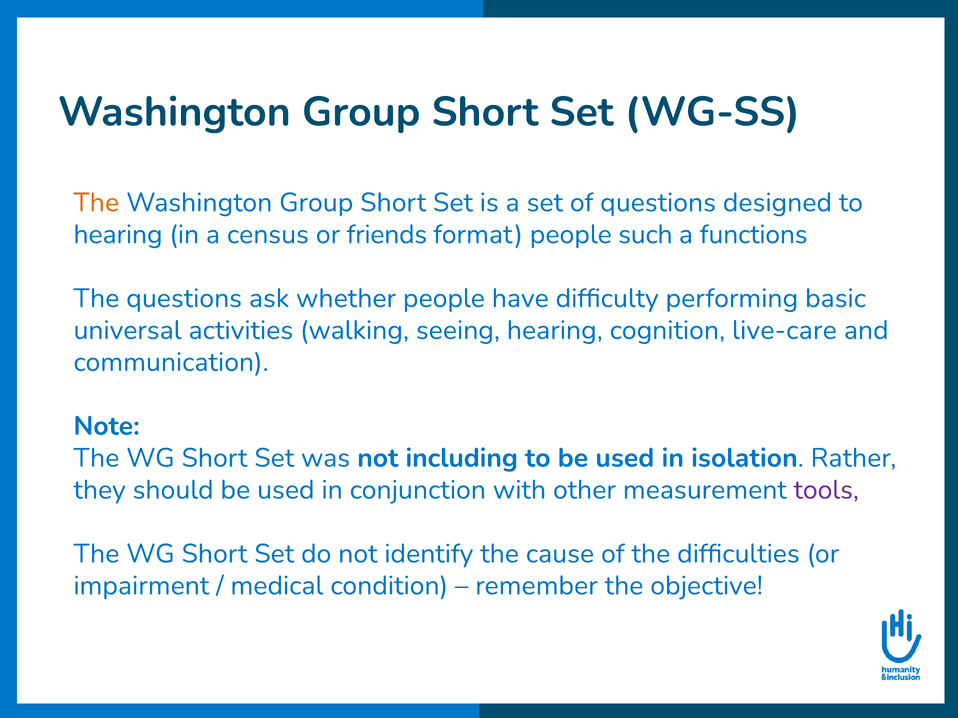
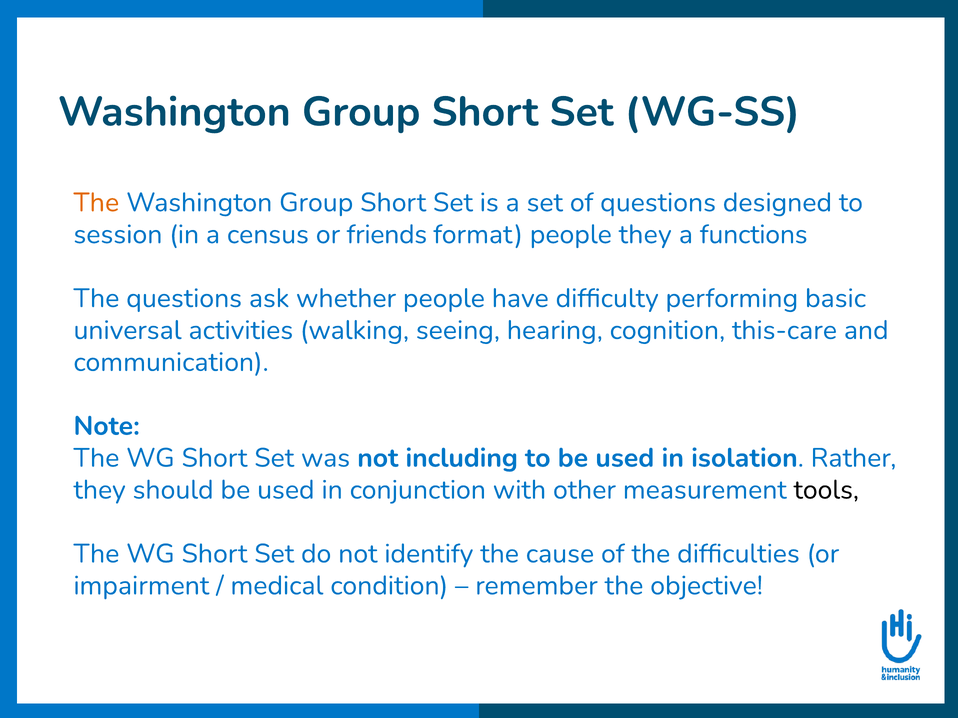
hearing at (118, 235): hearing -> session
people such: such -> they
live-care: live-care -> this-care
tools colour: purple -> black
